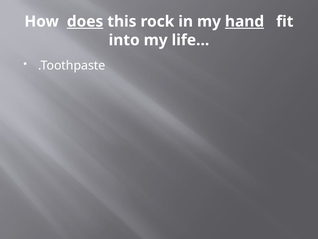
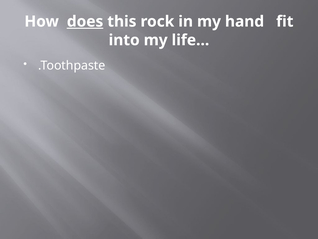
hand underline: present -> none
